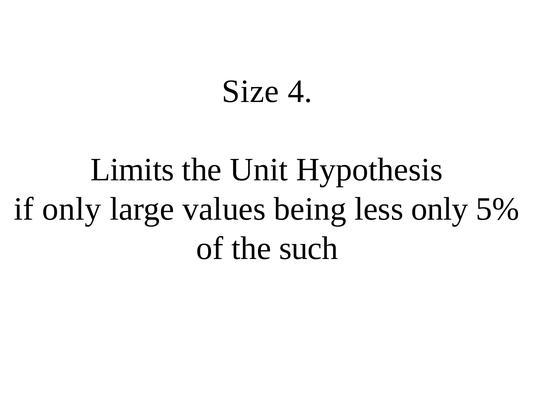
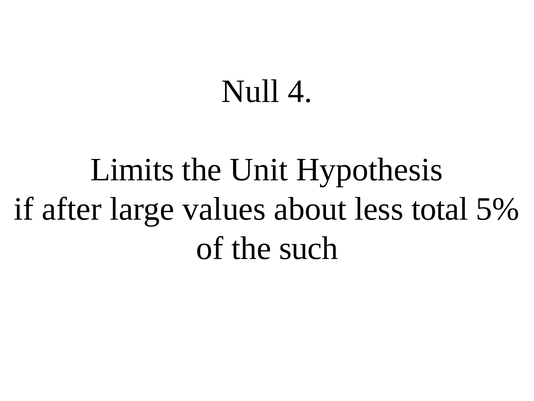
Size: Size -> Null
if only: only -> after
being: being -> about
less only: only -> total
